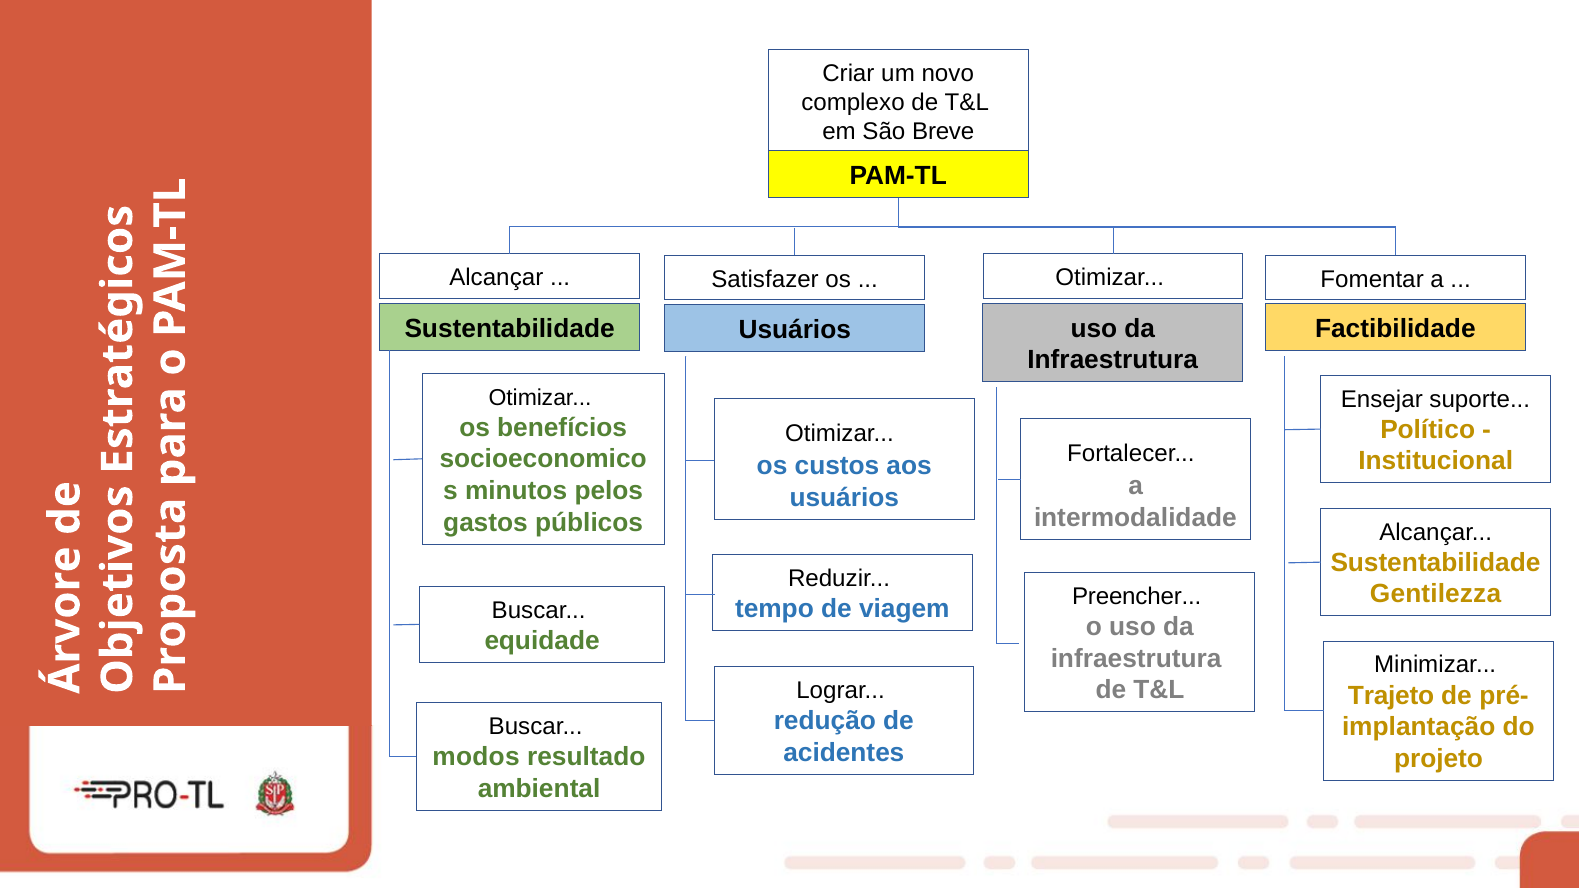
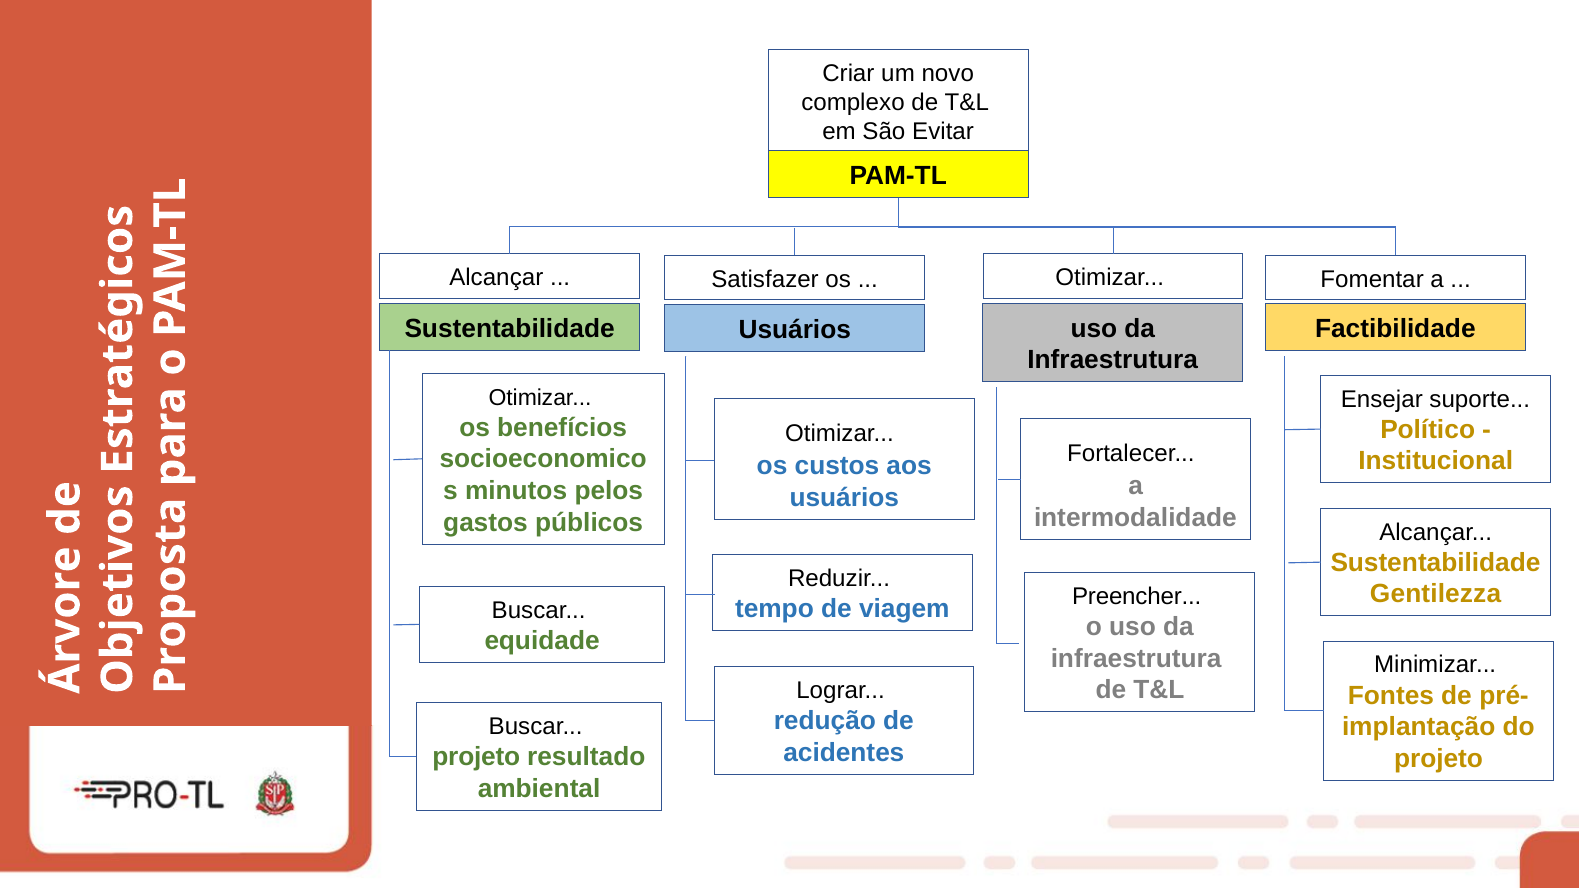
Breve: Breve -> Evitar
Trajeto: Trajeto -> Fontes
modos at (476, 757): modos -> projeto
